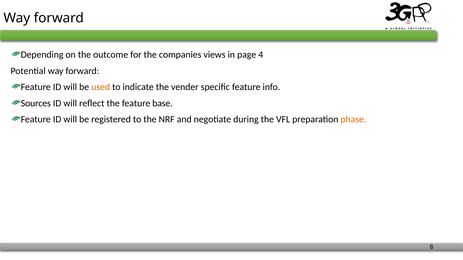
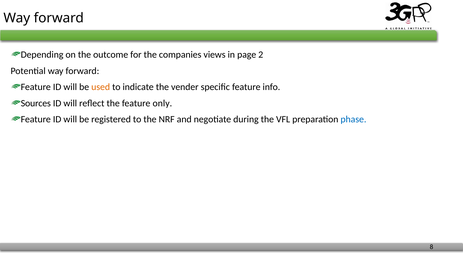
4: 4 -> 2
base: base -> only
phase colour: orange -> blue
